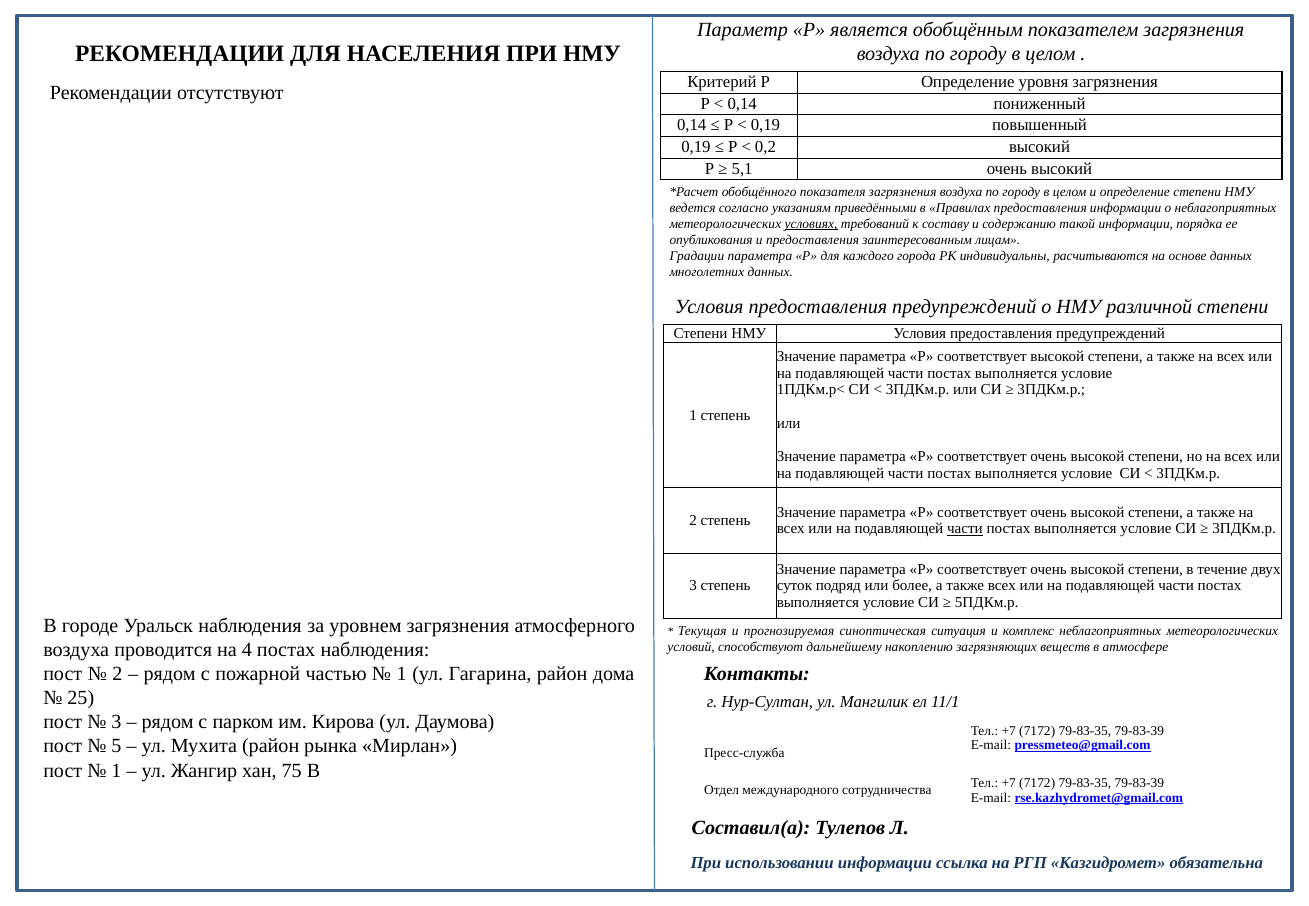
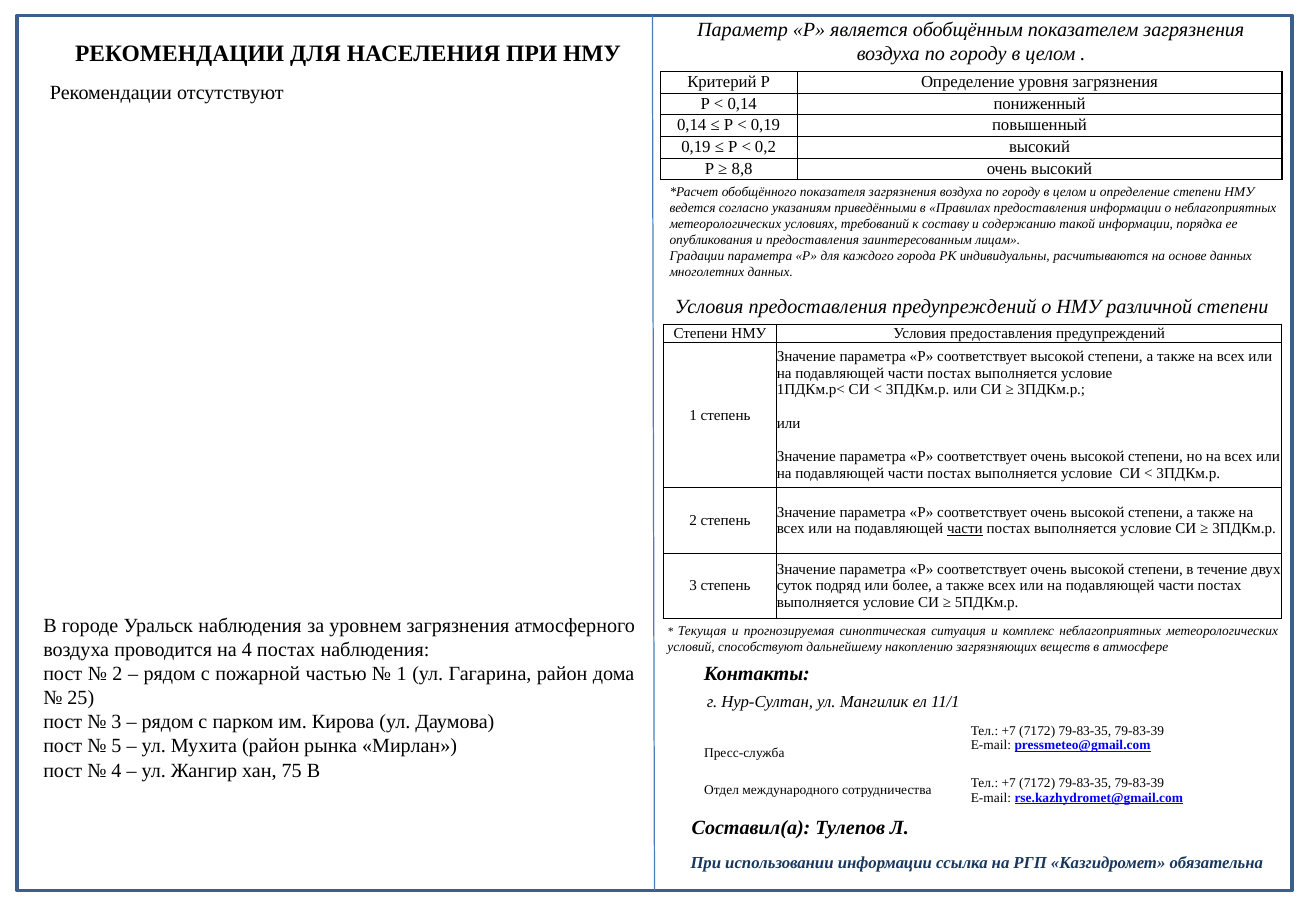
5,1: 5,1 -> 8,8
условиях underline: present -> none
1 at (116, 771): 1 -> 4
